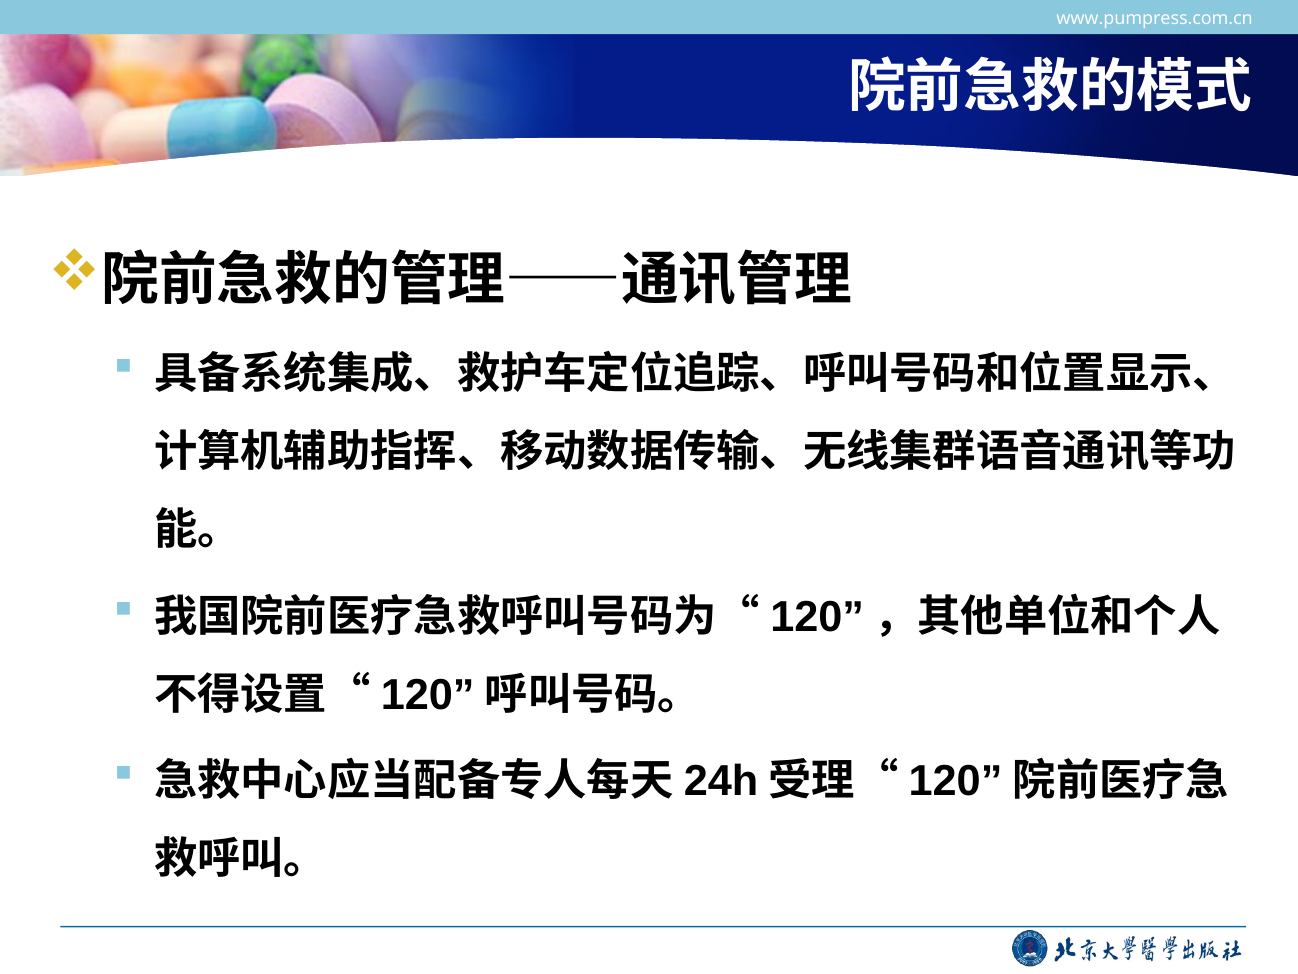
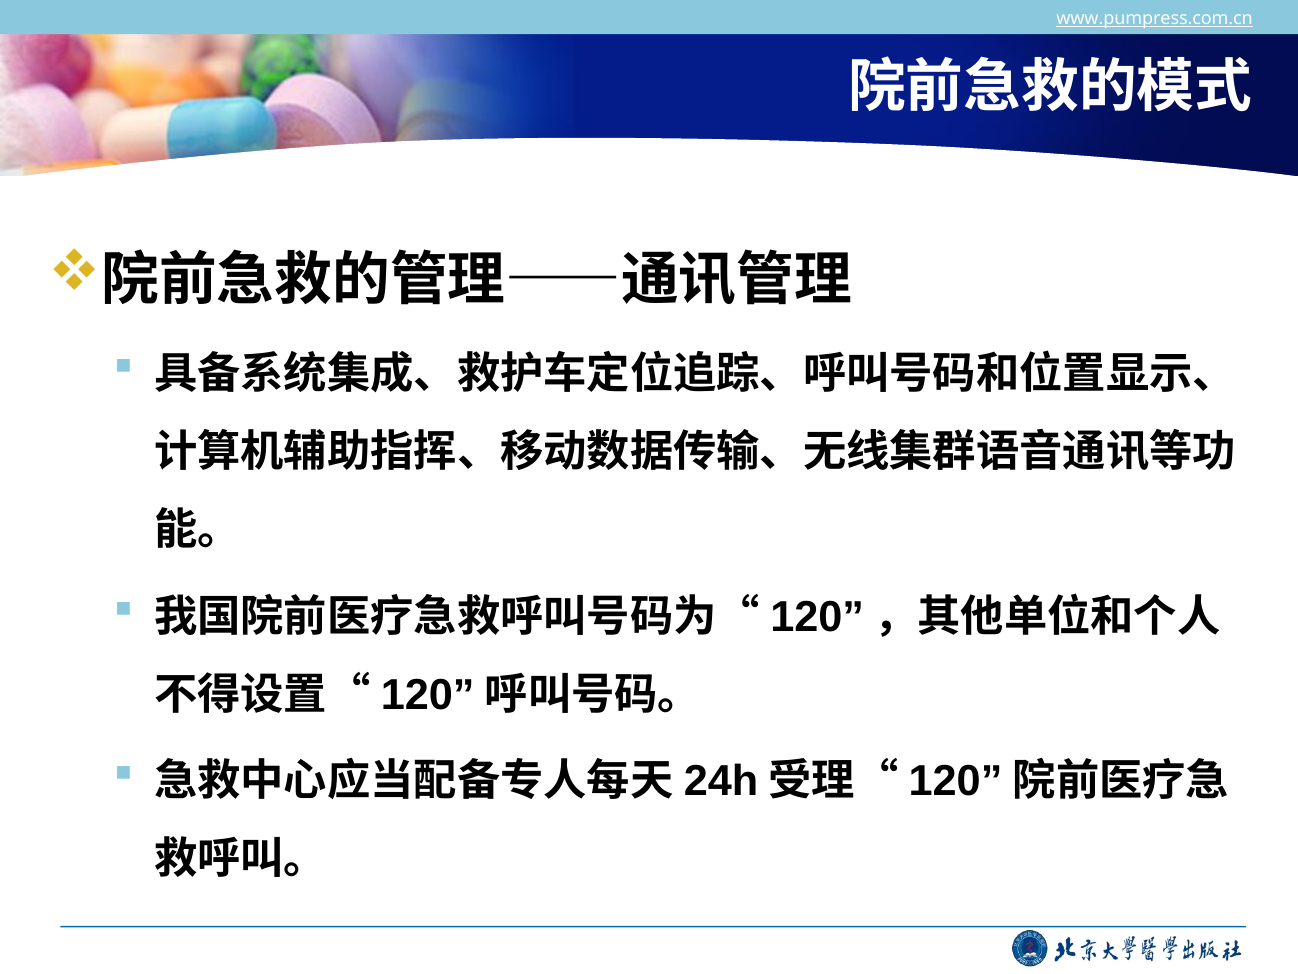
www.pumpress.com.cn underline: none -> present
